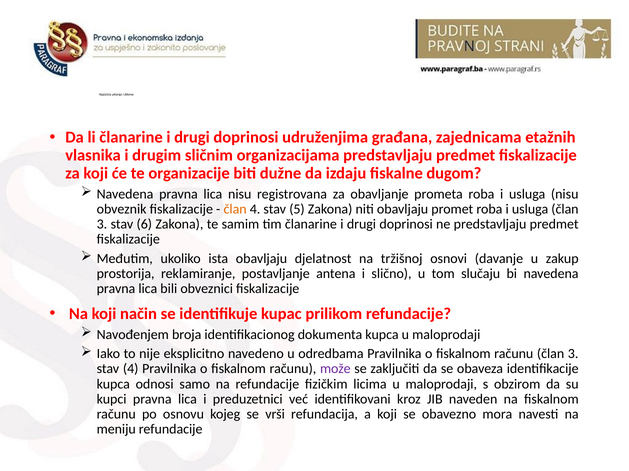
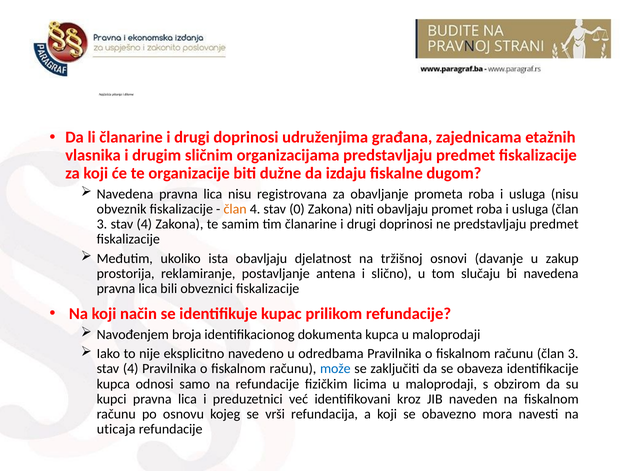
5: 5 -> 0
6 at (144, 224): 6 -> 4
može colour: purple -> blue
meniju: meniju -> uticaja
